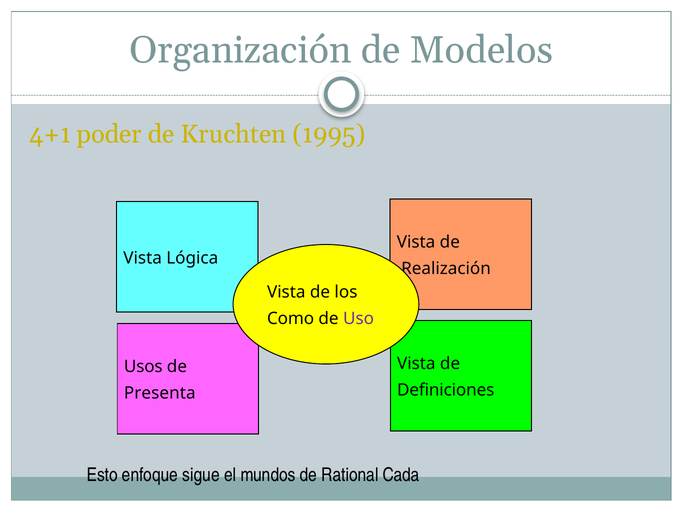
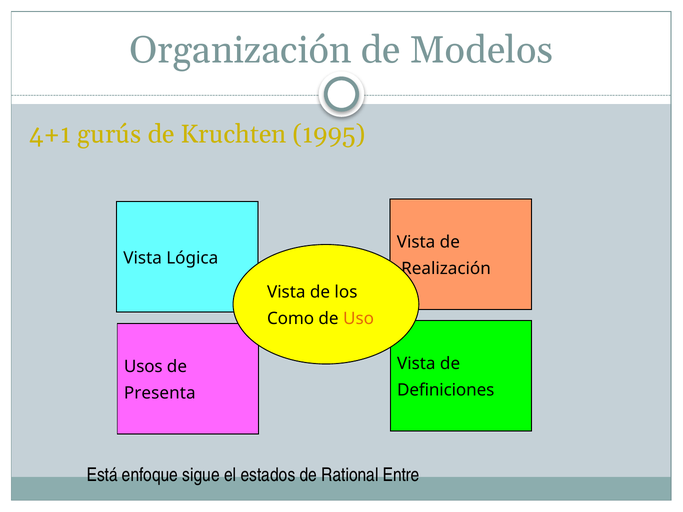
poder: poder -> gurús
Uso colour: purple -> orange
Esto: Esto -> Está
mundos: mundos -> estados
Cada: Cada -> Entre
